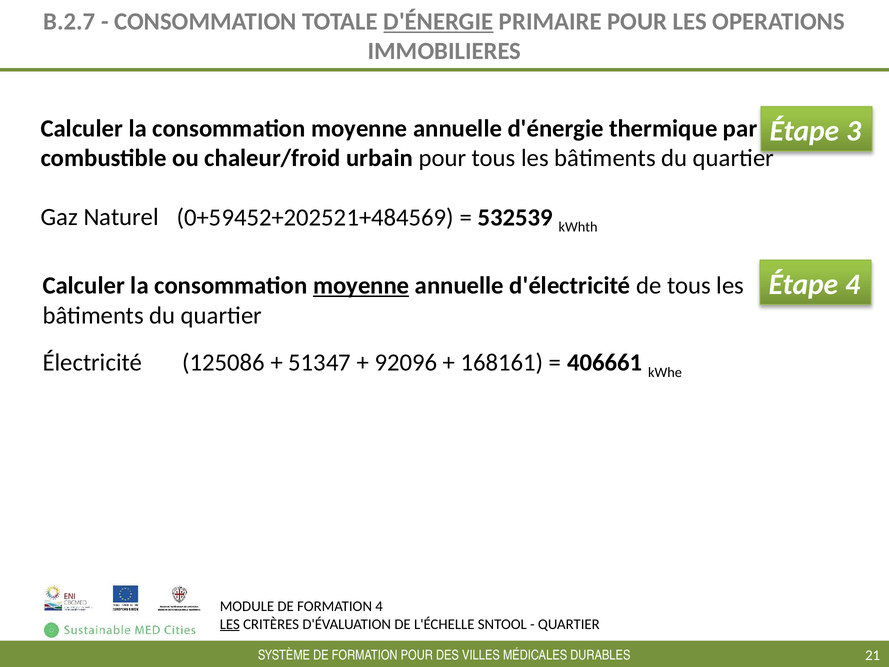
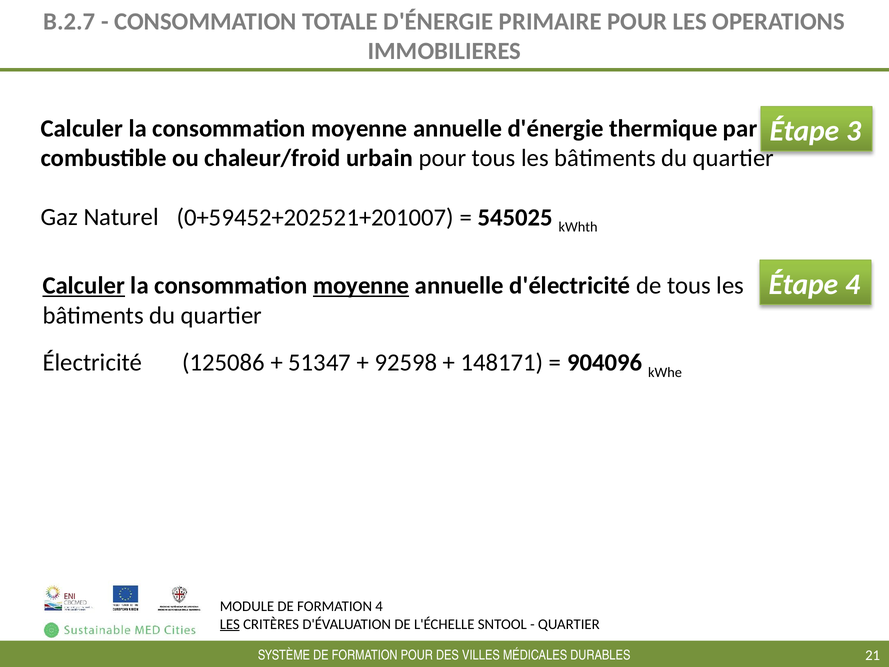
D'ÉNERGIE at (438, 21) underline: present -> none
0+59452+202521+484569: 0+59452+202521+484569 -> 0+59452+202521+201007
532539: 532539 -> 545025
Calculer at (84, 286) underline: none -> present
92096: 92096 -> 92598
168161: 168161 -> 148171
406661: 406661 -> 904096
